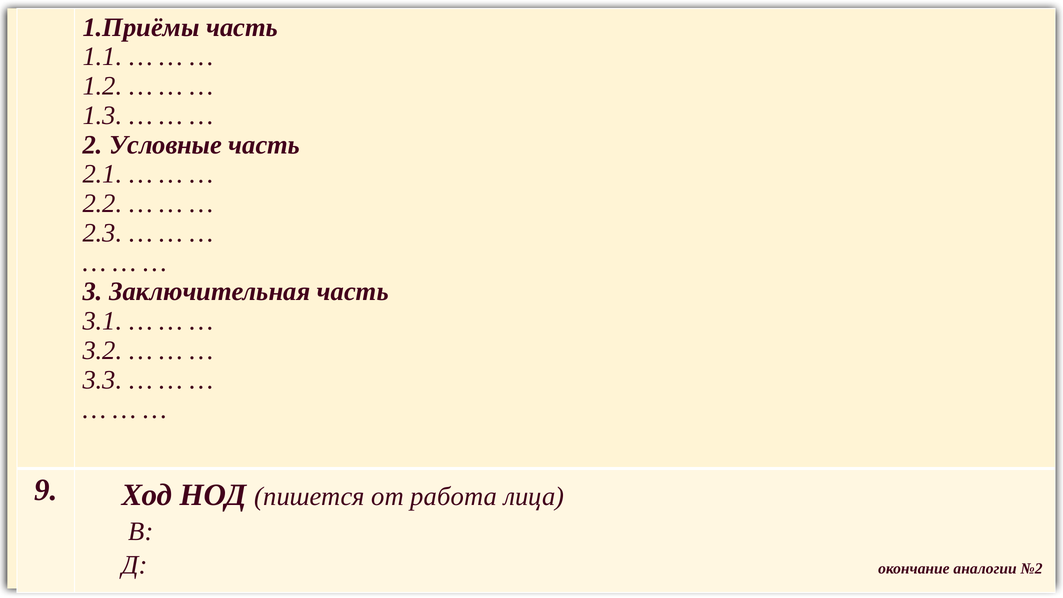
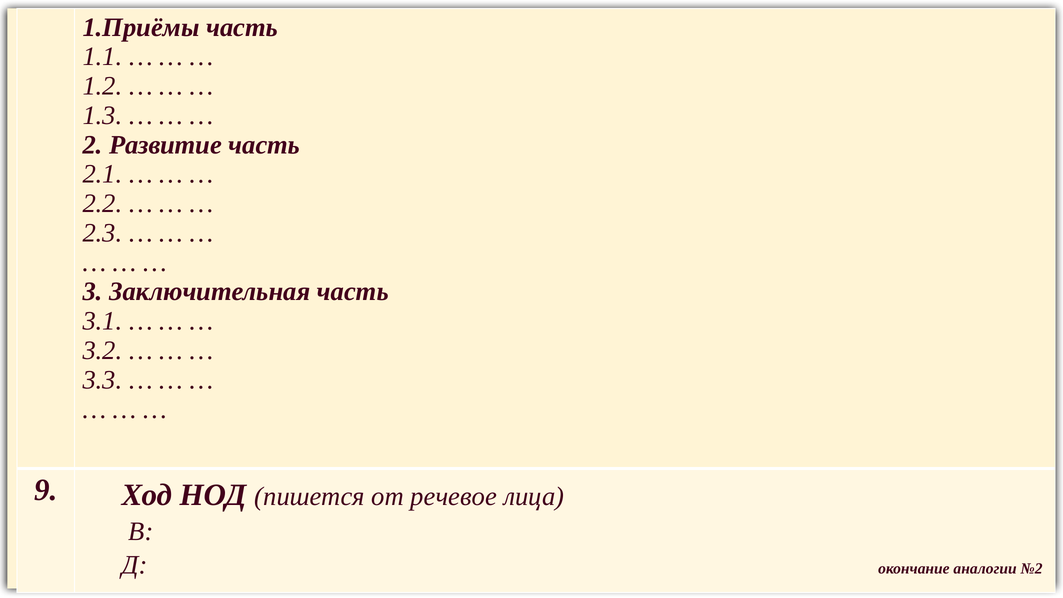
Условные: Условные -> Развитие
работа: работа -> речевое
